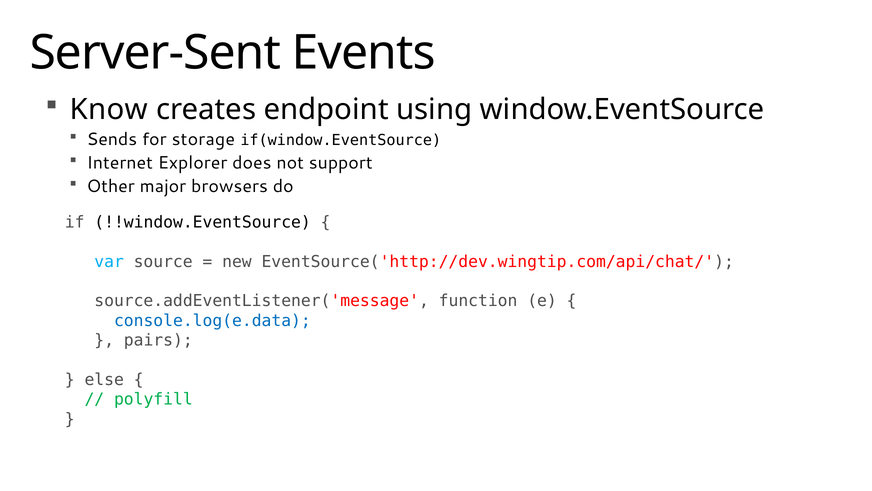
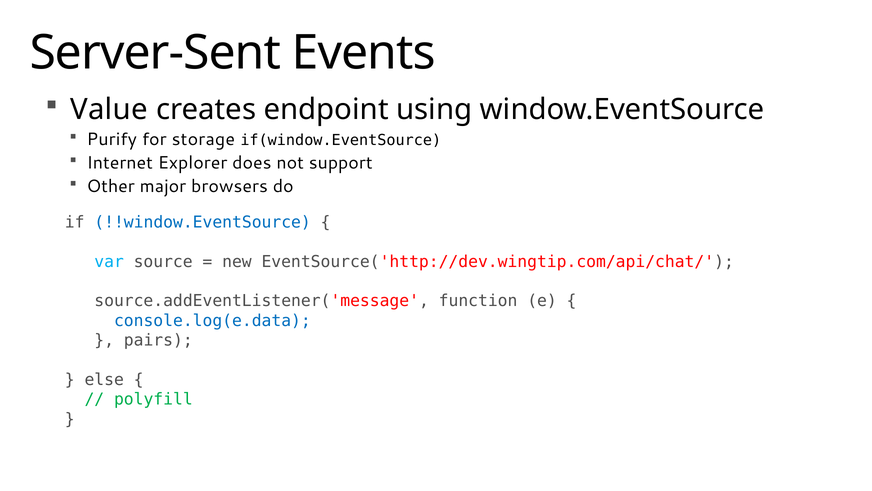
Know: Know -> Value
Sends: Sends -> Purify
!!window.EventSource colour: black -> blue
